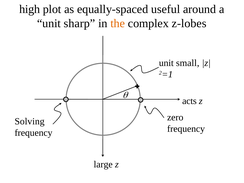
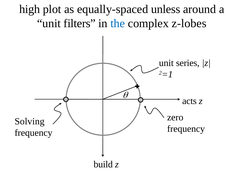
useful: useful -> unless
sharp: sharp -> filters
the colour: orange -> blue
small: small -> series
large: large -> build
